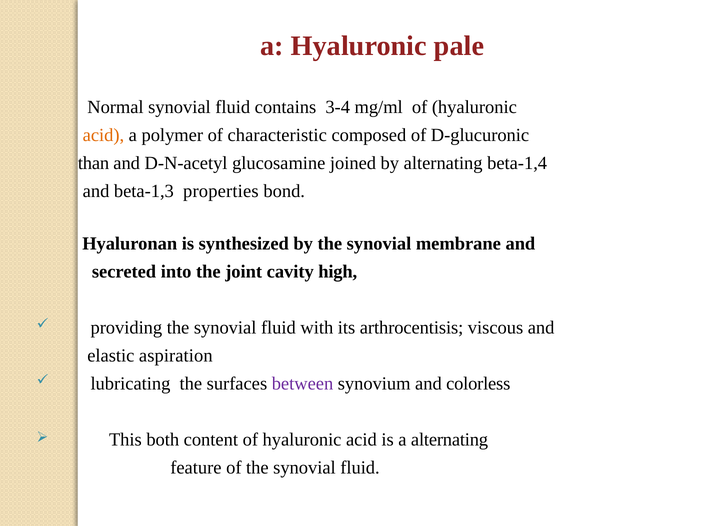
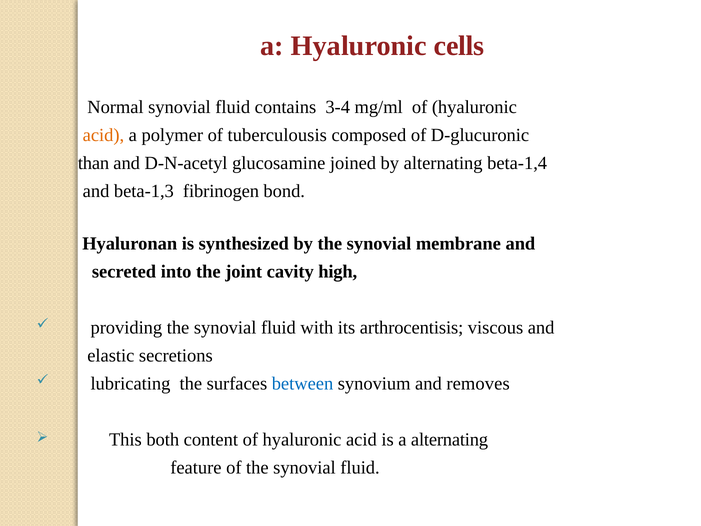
pale: pale -> cells
characteristic: characteristic -> tuberculousis
properties: properties -> fibrinogen
aspiration: aspiration -> secretions
between colour: purple -> blue
colorless: colorless -> removes
